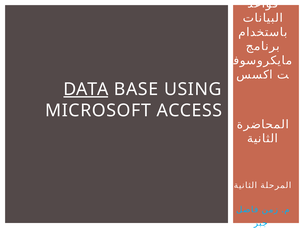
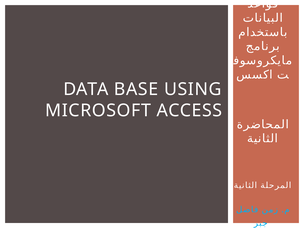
DATA underline: present -> none
